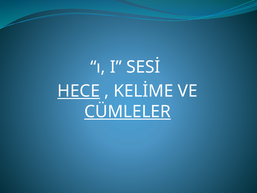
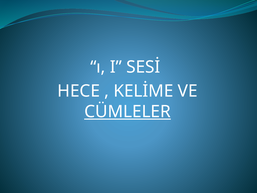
HECE underline: present -> none
